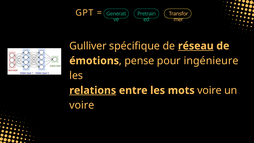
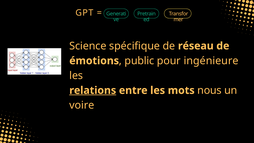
Gulliver: Gulliver -> Science
réseau underline: present -> none
pense: pense -> public
mots voire: voire -> nous
